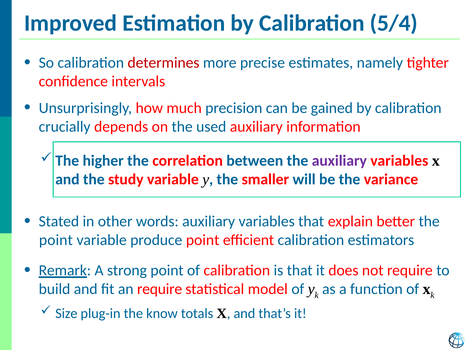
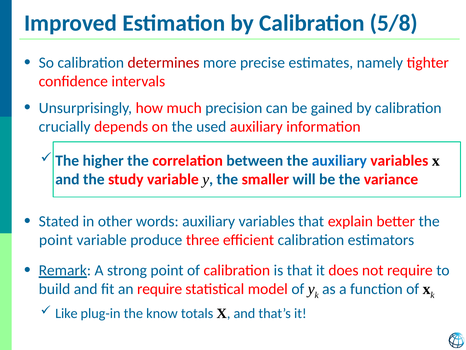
5/4: 5/4 -> 5/8
auxiliary at (339, 161) colour: purple -> blue
produce point: point -> three
Size: Size -> Like
